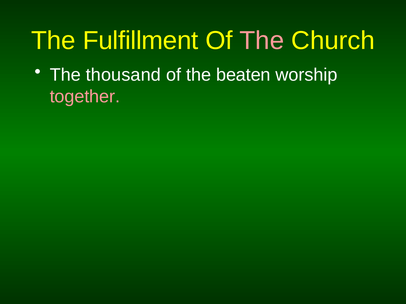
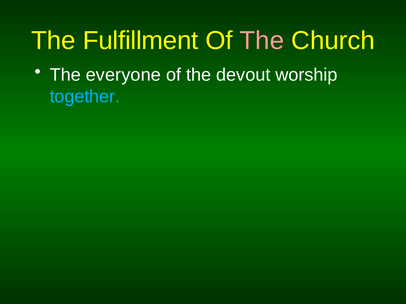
thousand: thousand -> everyone
beaten: beaten -> devout
together colour: pink -> light blue
